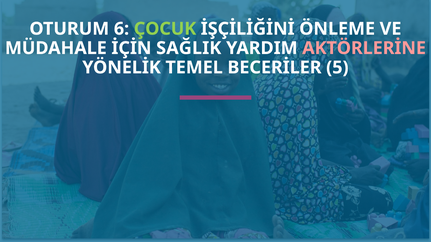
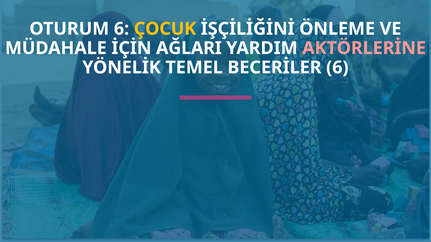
ÇOCUK colour: light green -> yellow
SAĞLIK: SAĞLIK -> AĞLARI
BECERİLER 5: 5 -> 6
